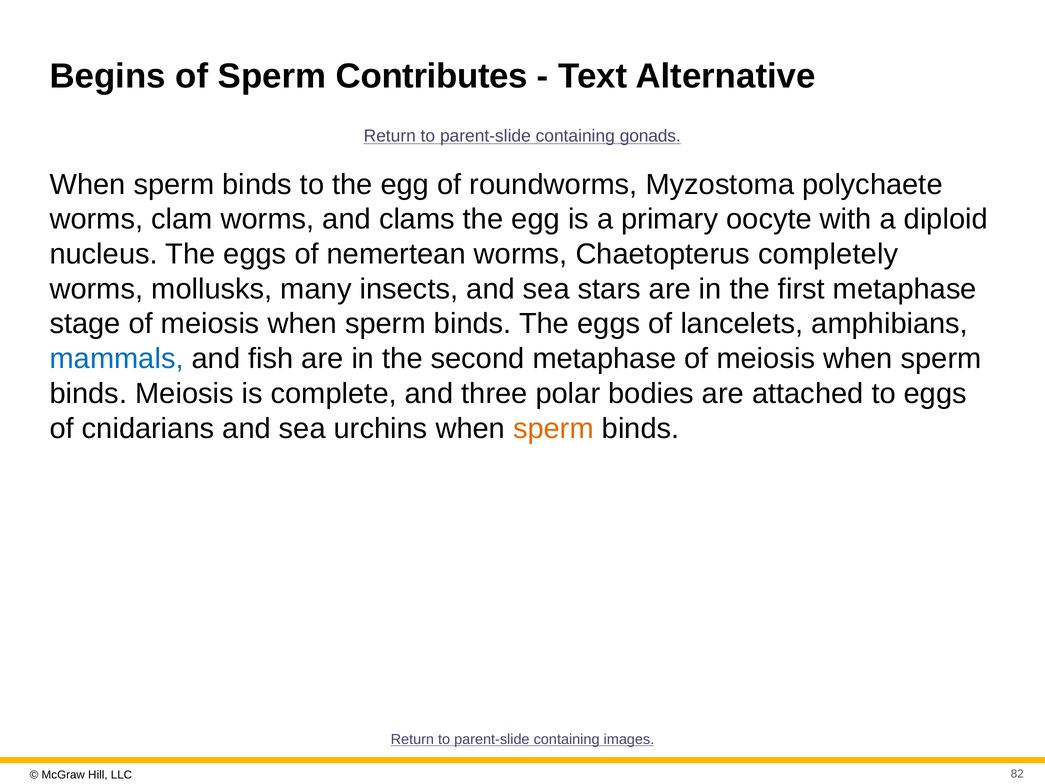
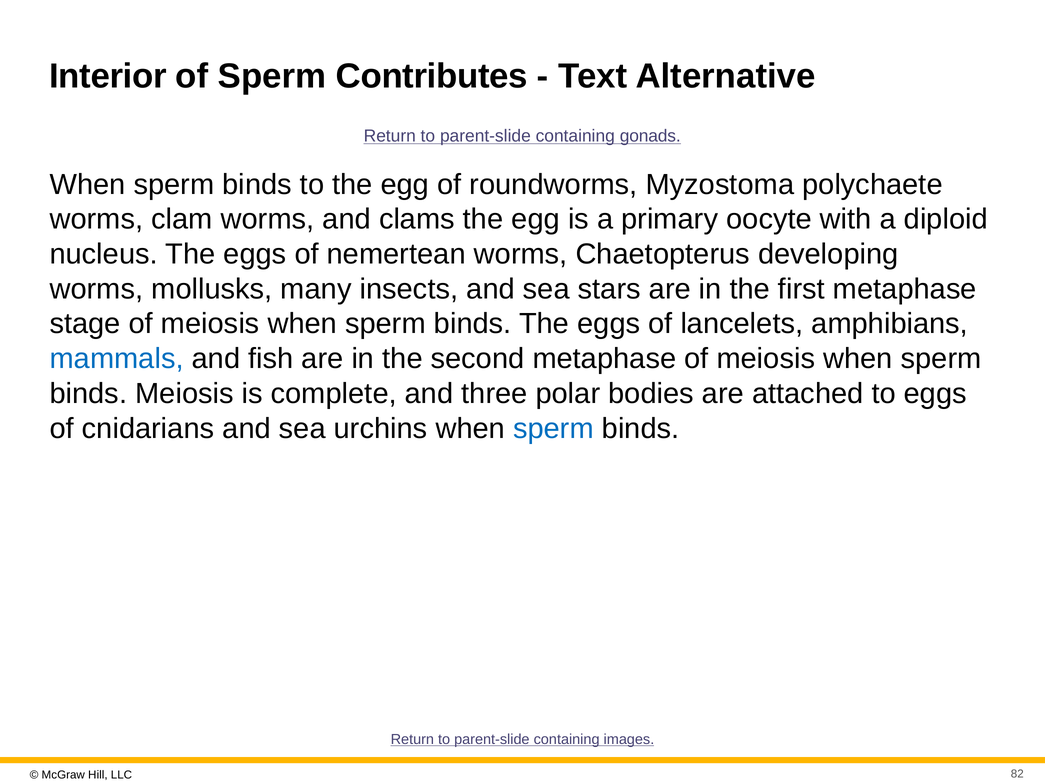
Begins: Begins -> Interior
completely: completely -> developing
sperm at (554, 428) colour: orange -> blue
